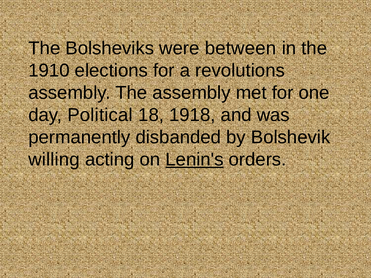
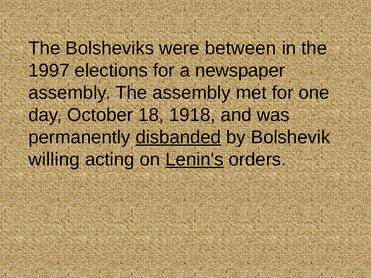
1910: 1910 -> 1997
revolutions: revolutions -> newspaper
Political: Political -> October
disbanded underline: none -> present
